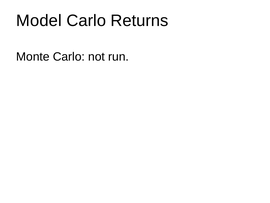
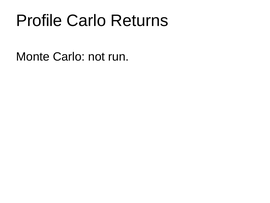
Model: Model -> Profile
